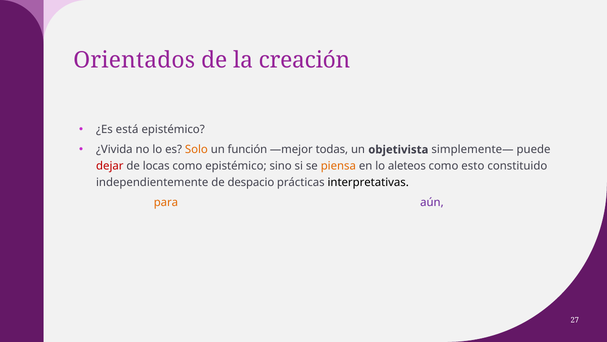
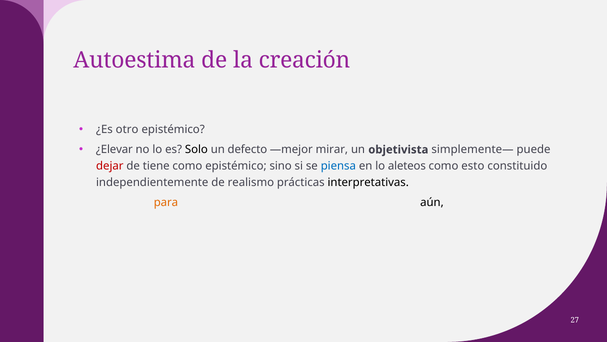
Orientados: Orientados -> Autoestima
está: está -> otro
¿Vivida: ¿Vivida -> ¿Elevar
Solo colour: orange -> black
función: función -> defecto
todas: todas -> mirar
locas: locas -> tiene
piensa colour: orange -> blue
despacio: despacio -> realismo
aún colour: purple -> black
